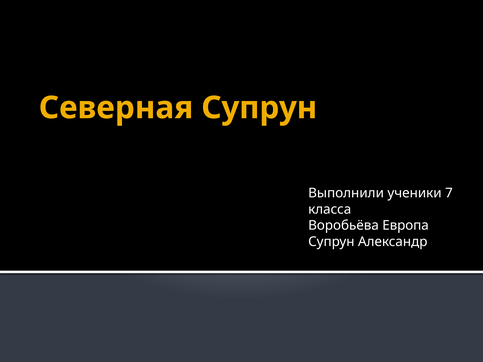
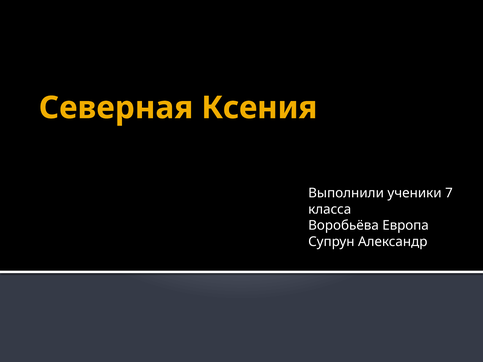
Северная Супрун: Супрун -> Ксения
